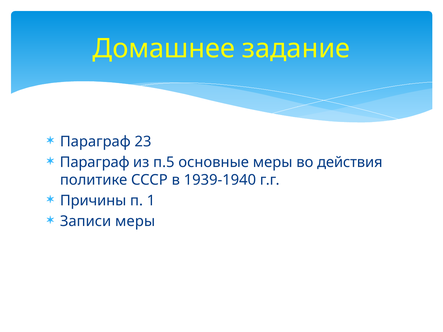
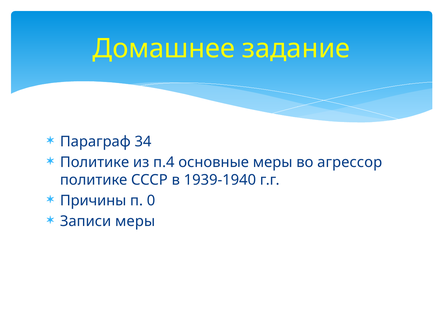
23: 23 -> 34
Параграф at (95, 162): Параграф -> Политике
п.5: п.5 -> п.4
действия: действия -> агрессор
1: 1 -> 0
